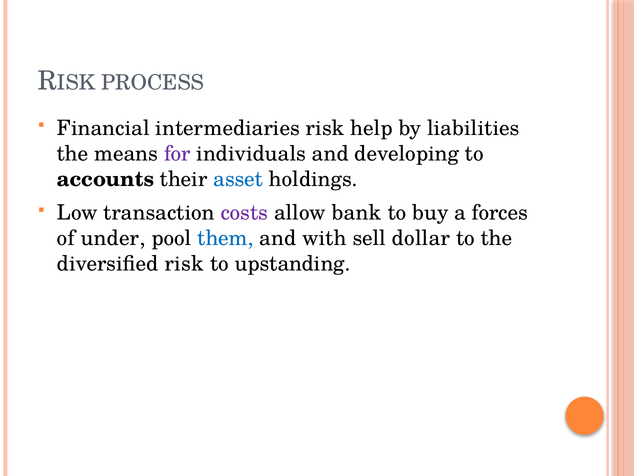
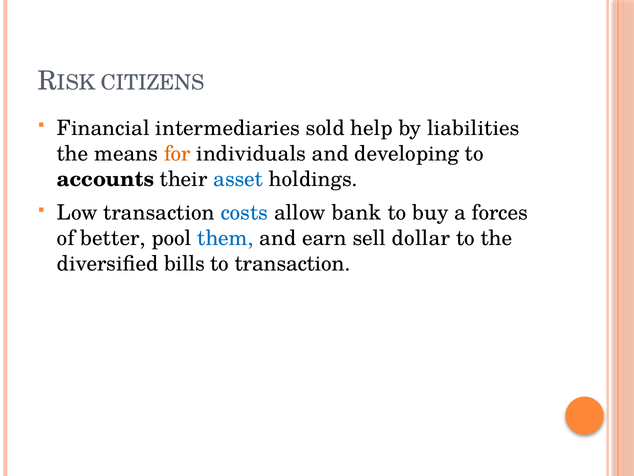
PROCESS: PROCESS -> CITIZENS
intermediaries risk: risk -> sold
for colour: purple -> orange
costs colour: purple -> blue
under: under -> better
with: with -> earn
diversified risk: risk -> bills
to upstanding: upstanding -> transaction
